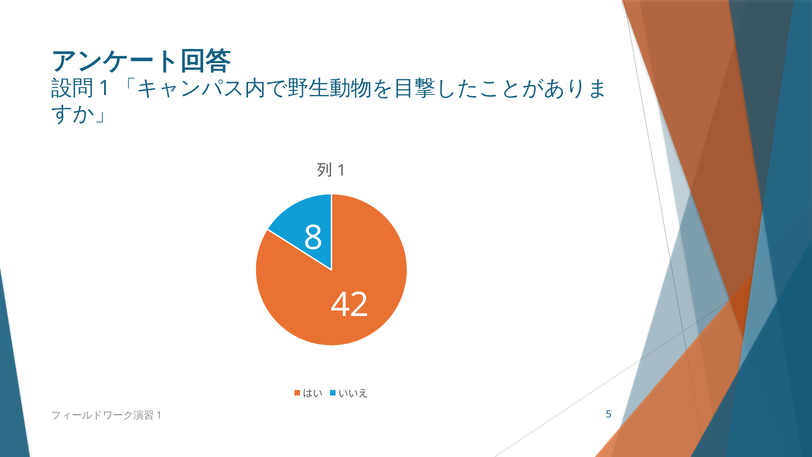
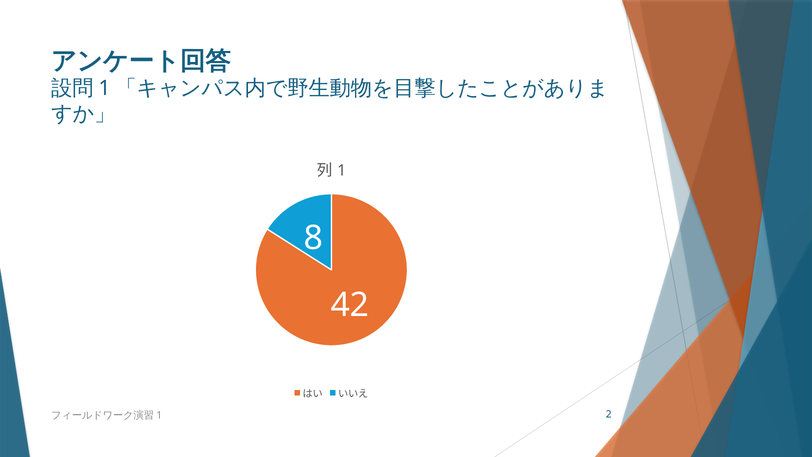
5: 5 -> 2
